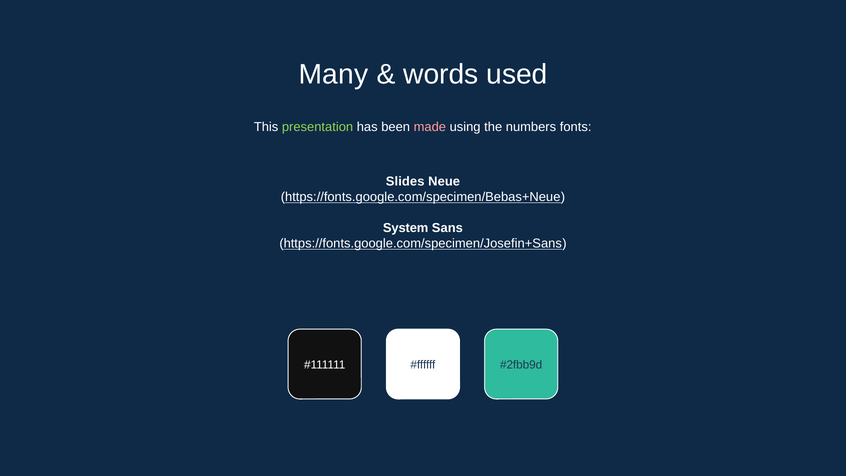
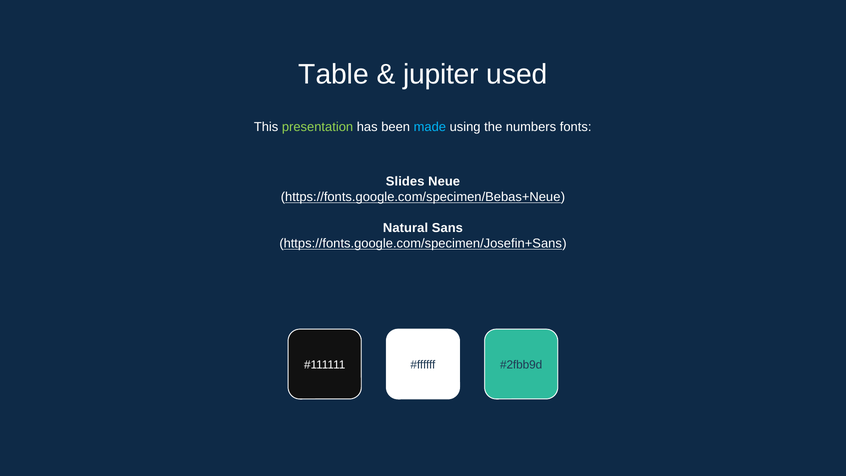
Many: Many -> Table
words: words -> jupiter
made colour: pink -> light blue
System: System -> Natural
